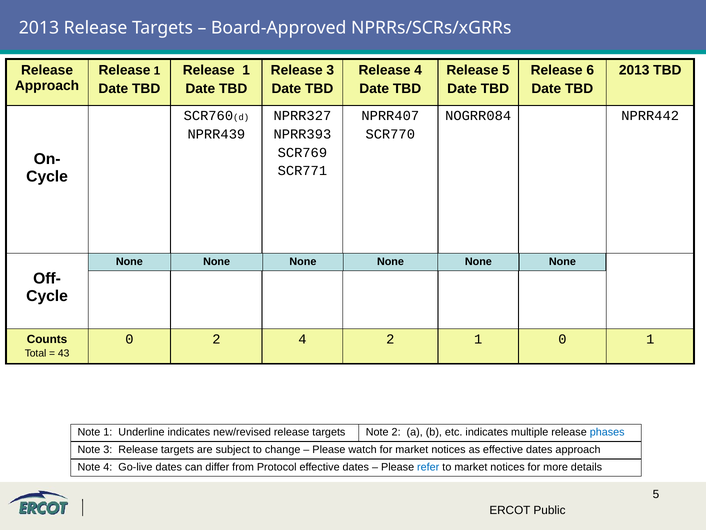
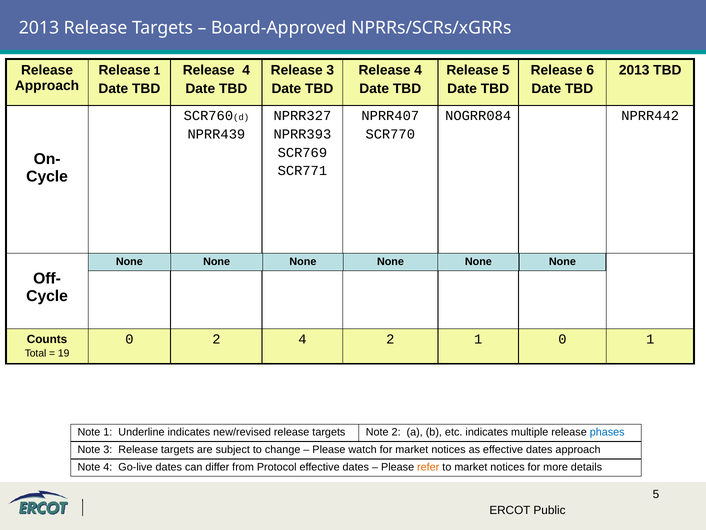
1 at (246, 70): 1 -> 4
43: 43 -> 19
refer colour: blue -> orange
